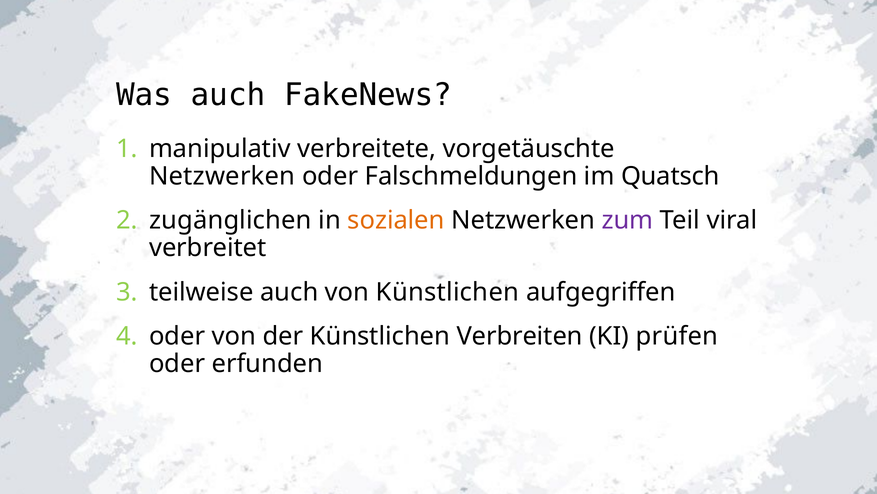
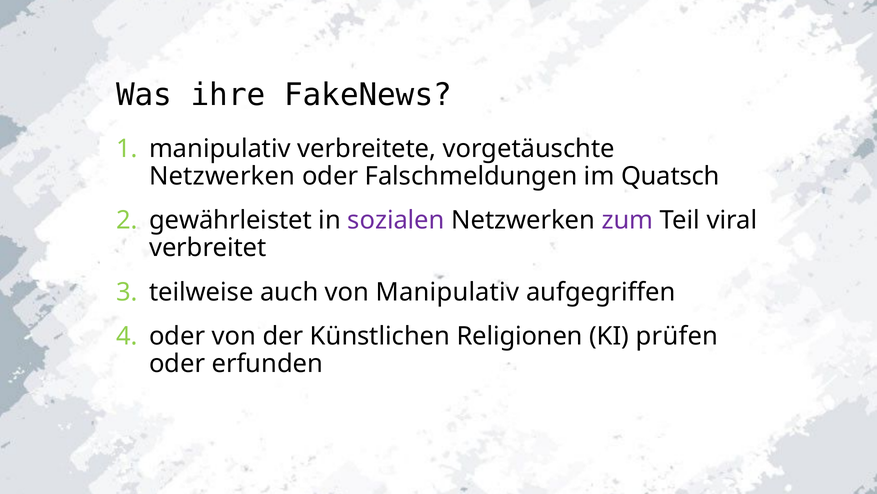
Was auch: auch -> ihre
zugänglichen: zugänglichen -> gewährleistet
sozialen colour: orange -> purple
von Künstlichen: Künstlichen -> Manipulativ
Verbreiten: Verbreiten -> Religionen
